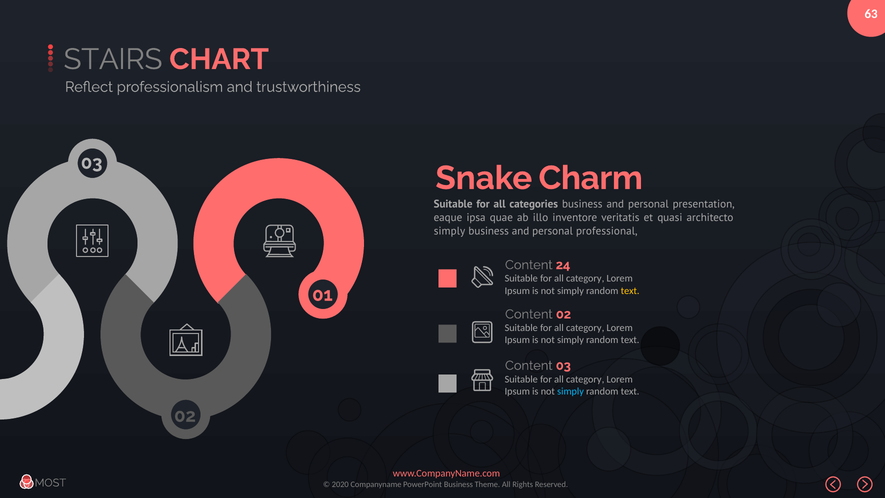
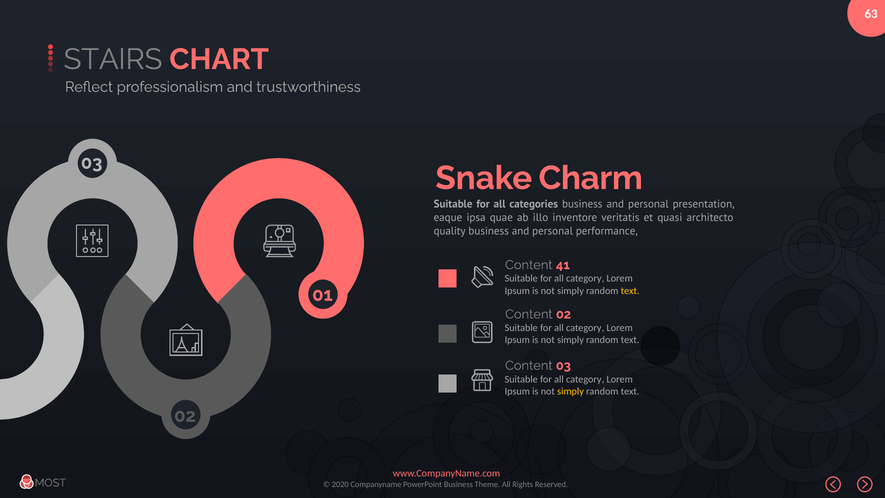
simply at (450, 231): simply -> quality
professional: professional -> performance
24: 24 -> 41
simply at (571, 391) colour: light blue -> yellow
